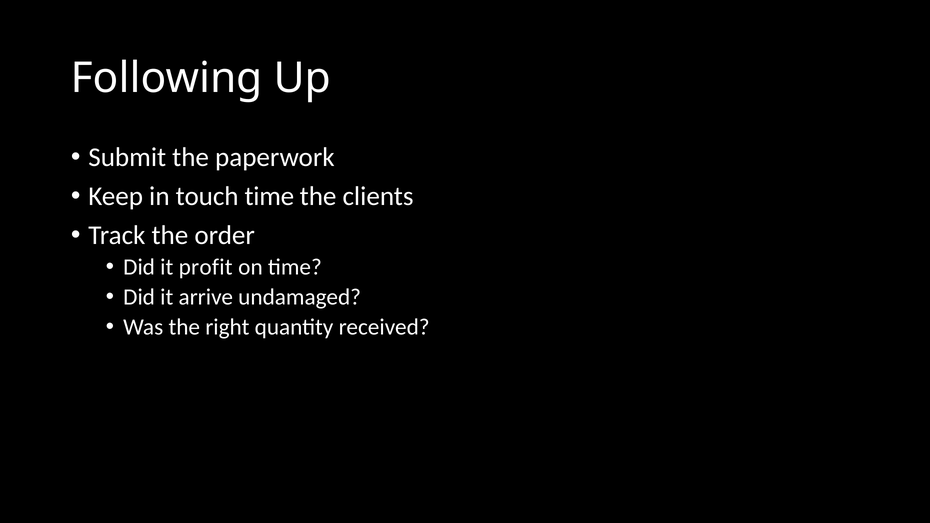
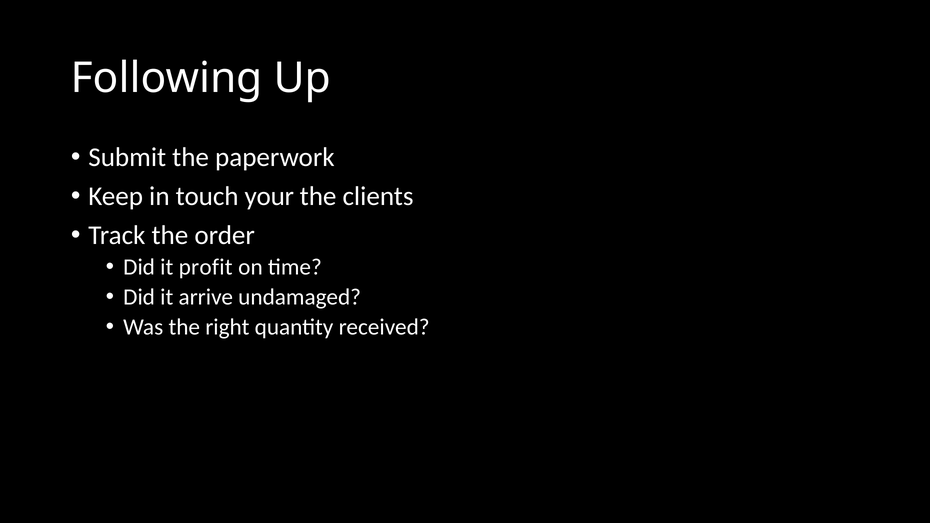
touch time: time -> your
